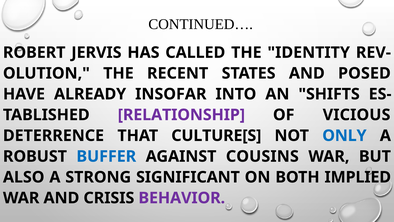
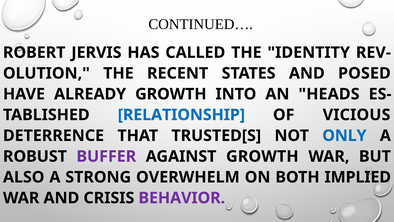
ALREADY INSOFAR: INSOFAR -> GROWTH
SHIFTS: SHIFTS -> HEADS
RELATIONSHIP colour: purple -> blue
CULTURE[S: CULTURE[S -> TRUSTED[S
BUFFER colour: blue -> purple
AGAINST COUSINS: COUSINS -> GROWTH
SIGNIFICANT: SIGNIFICANT -> OVERWHELM
